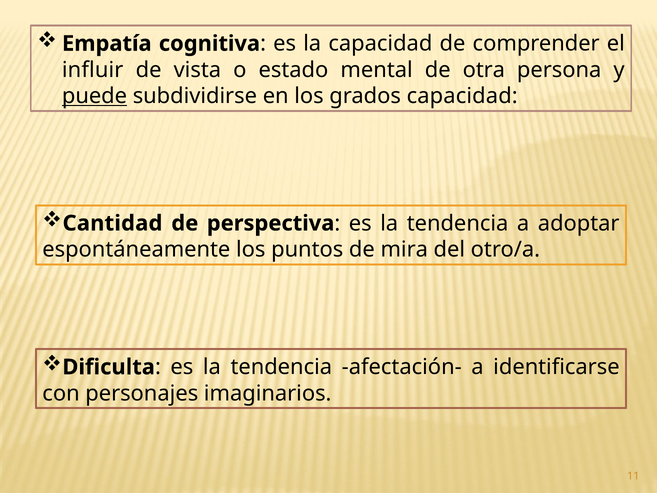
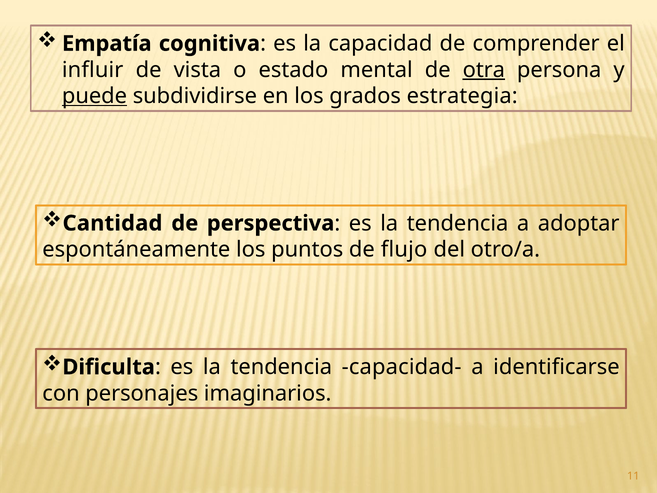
otra underline: none -> present
grados capacidad: capacidad -> estrategia
mira: mira -> flujo
afectación-: afectación- -> capacidad-
